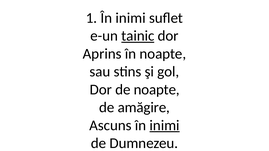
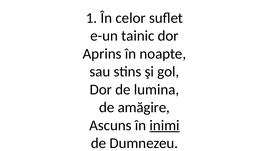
1 În inimi: inimi -> celor
tainic underline: present -> none
de noapte: noapte -> lumina
